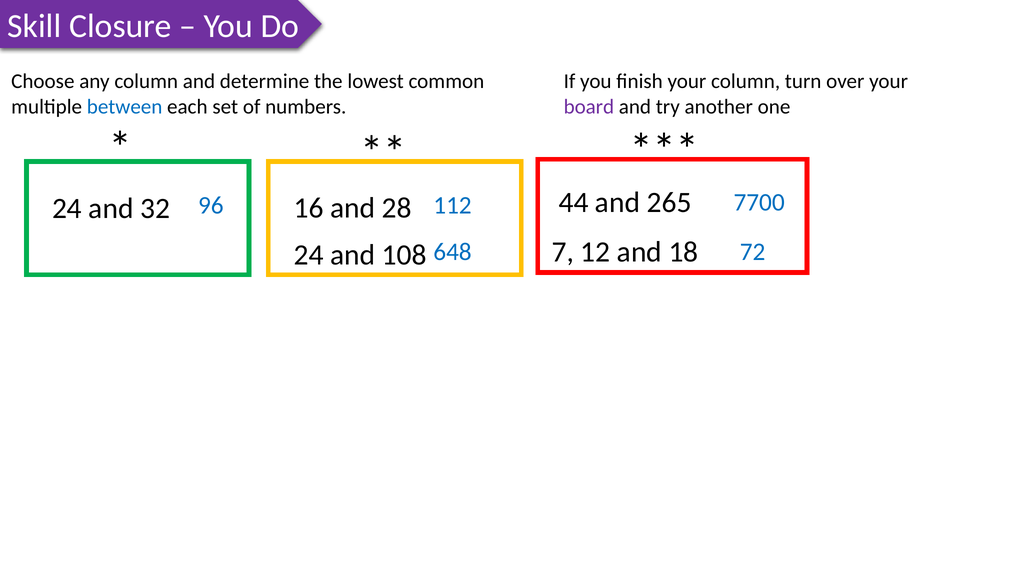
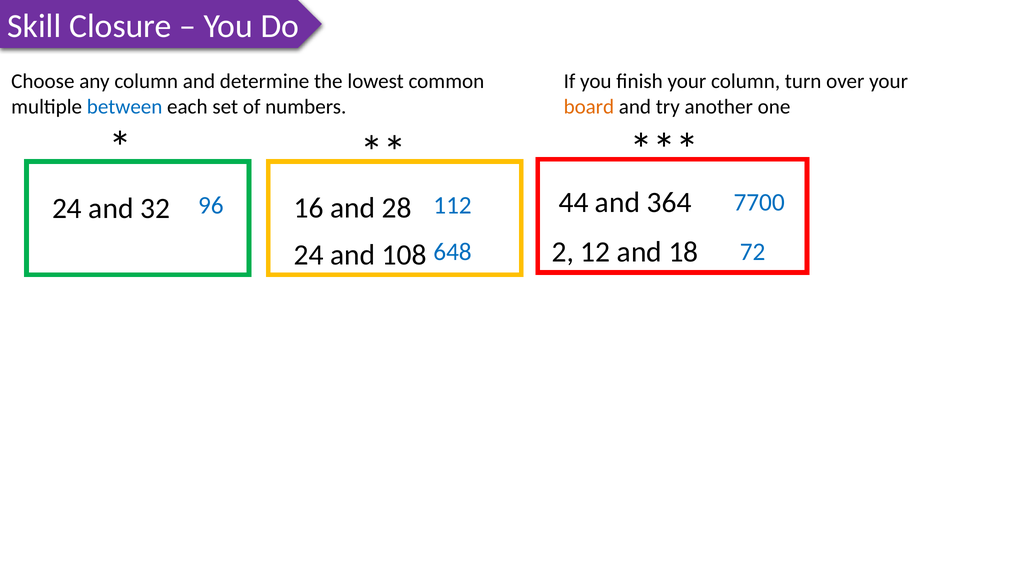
board colour: purple -> orange
265: 265 -> 364
7: 7 -> 2
